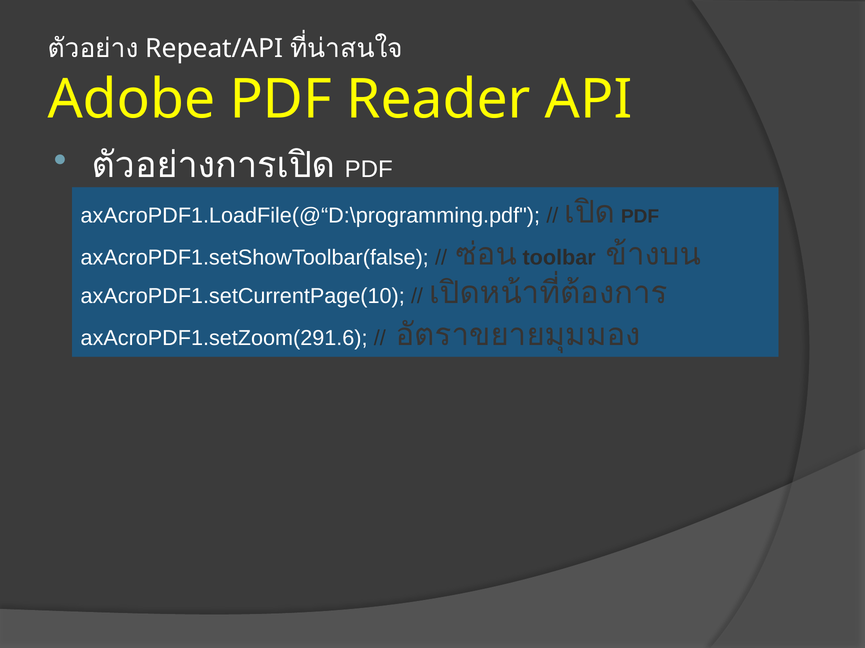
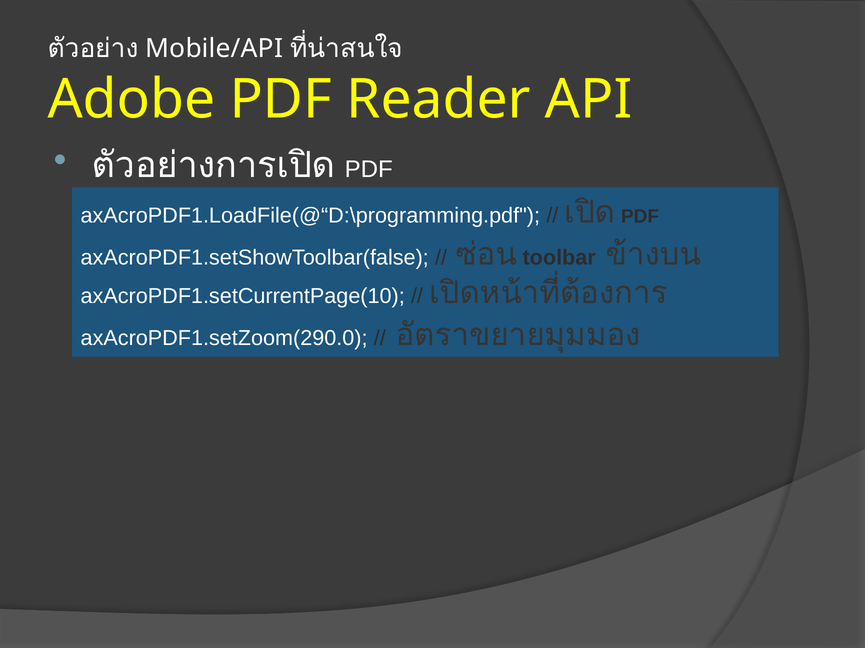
Repeat/API: Repeat/API -> Mobile/API
axAcroPDF1.setZoom(291.6: axAcroPDF1.setZoom(291.6 -> axAcroPDF1.setZoom(290.0
